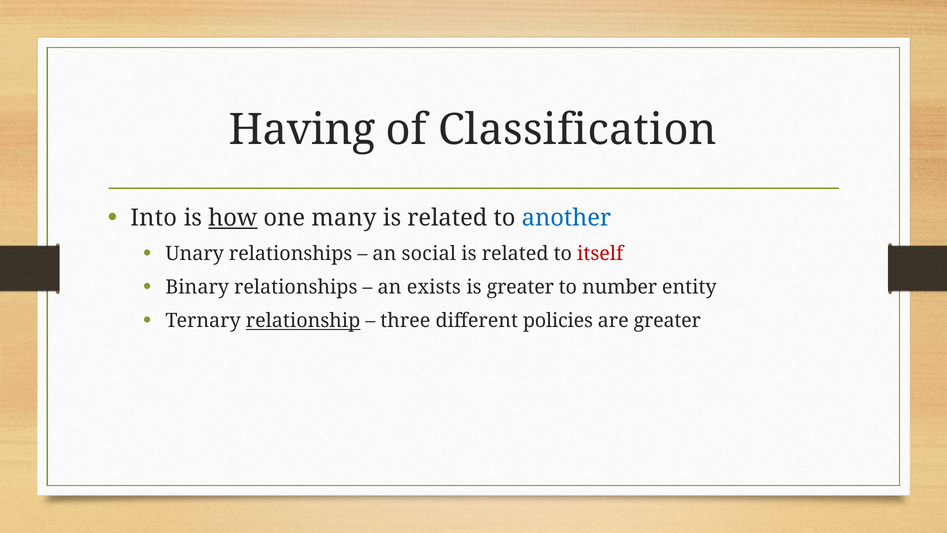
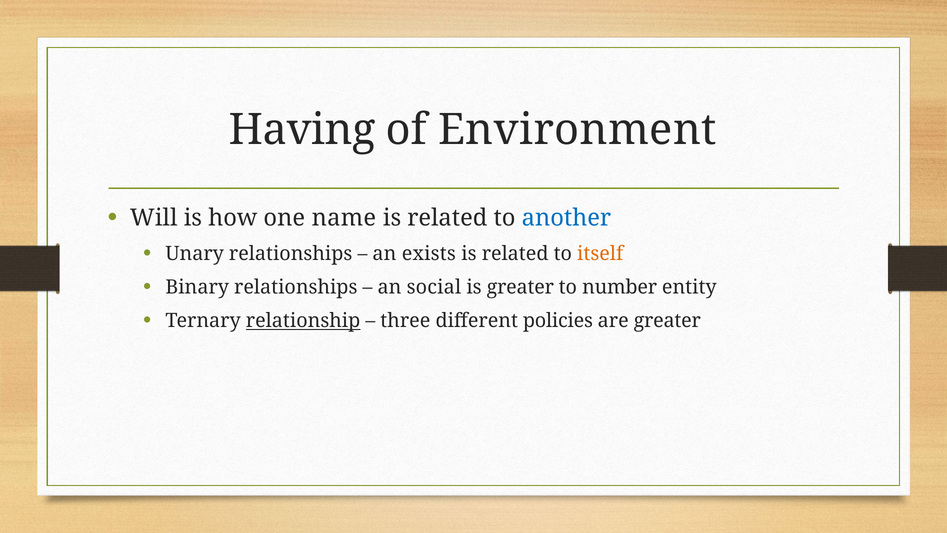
Classification: Classification -> Environment
Into: Into -> Will
how underline: present -> none
many: many -> name
social: social -> exists
itself colour: red -> orange
exists: exists -> social
